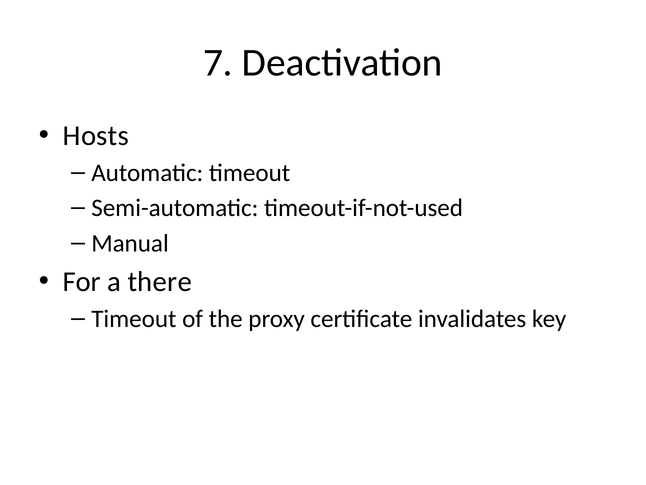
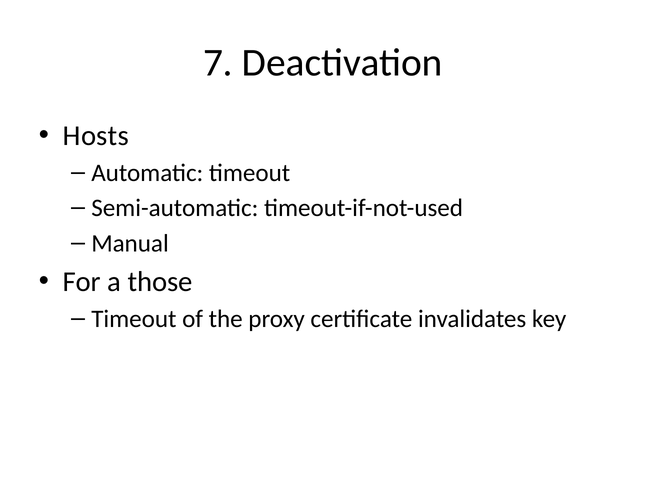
there: there -> those
